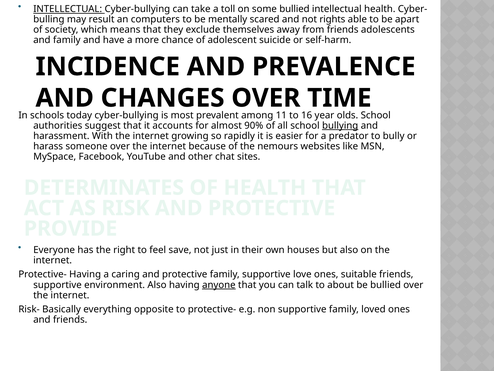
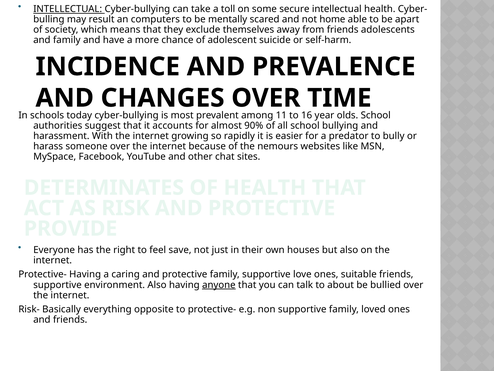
some bullied: bullied -> secure
rights: rights -> home
bullying underline: present -> none
